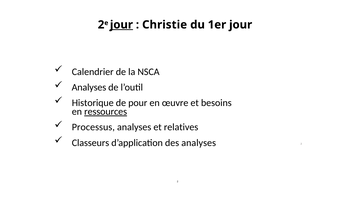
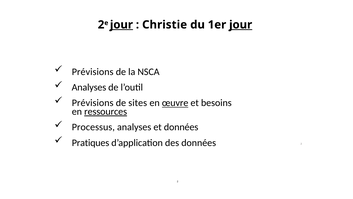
jour at (241, 25) underline: none -> present
Calendrier at (93, 72): Calendrier -> Prévisions
Historique at (93, 103): Historique -> Prévisions
pour: pour -> sites
œuvre underline: none -> present
et relatives: relatives -> données
Classeurs: Classeurs -> Pratiques
des analyses: analyses -> données
